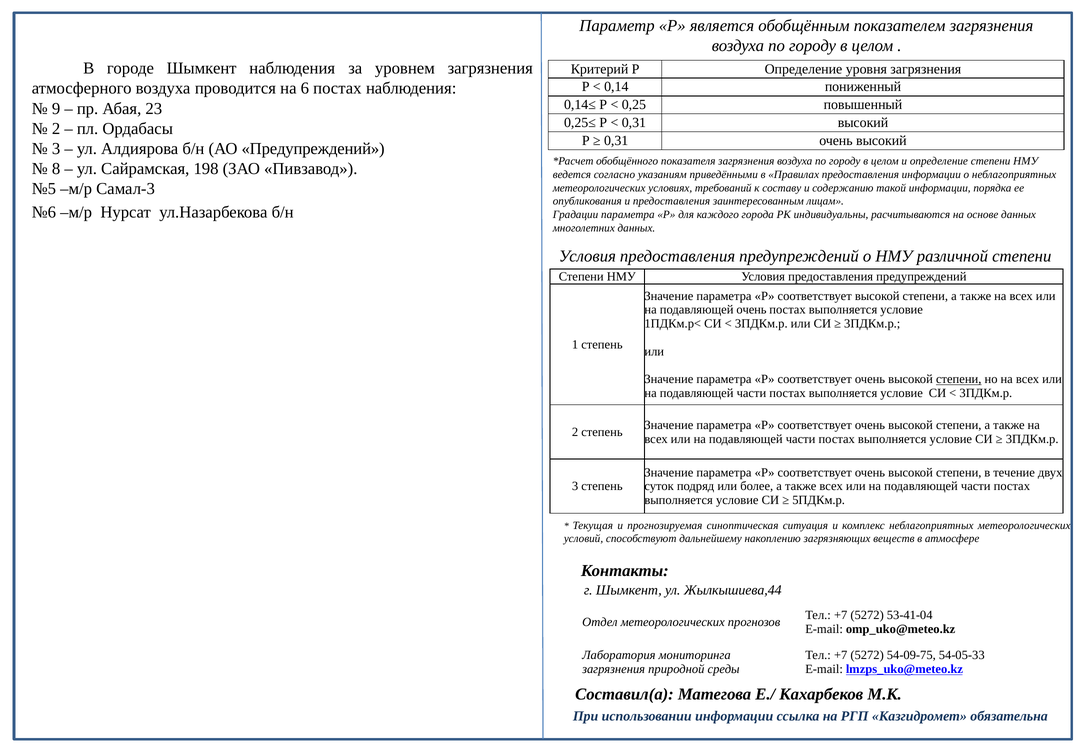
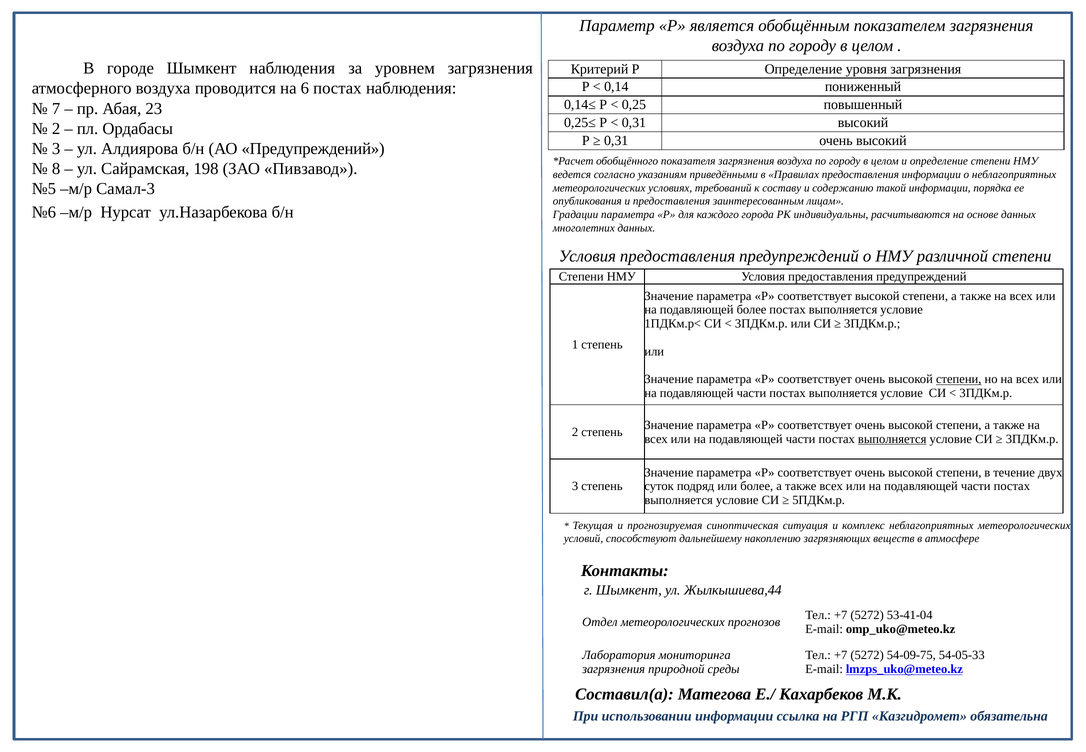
9: 9 -> 7
подавляющей очень: очень -> более
выполняется at (892, 439) underline: none -> present
